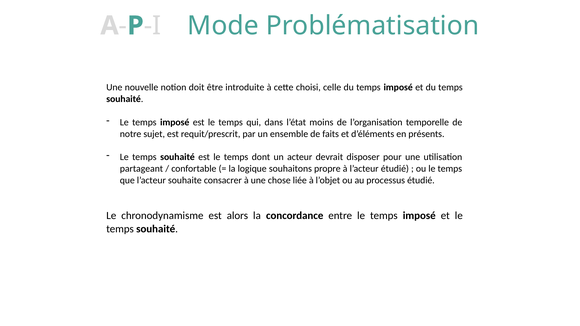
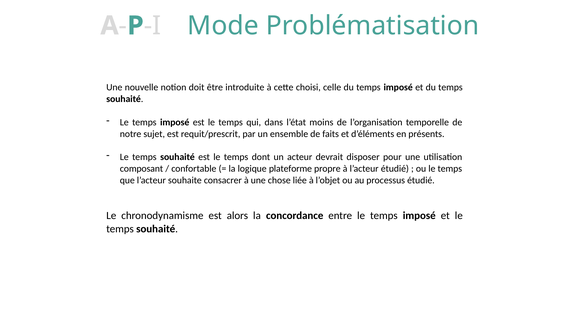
partageant: partageant -> composant
souhaitons: souhaitons -> plateforme
